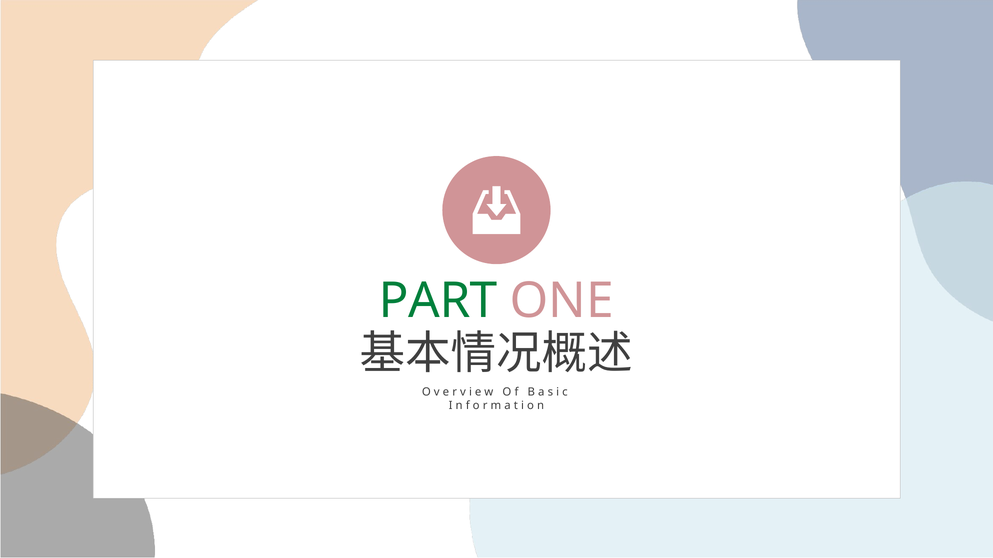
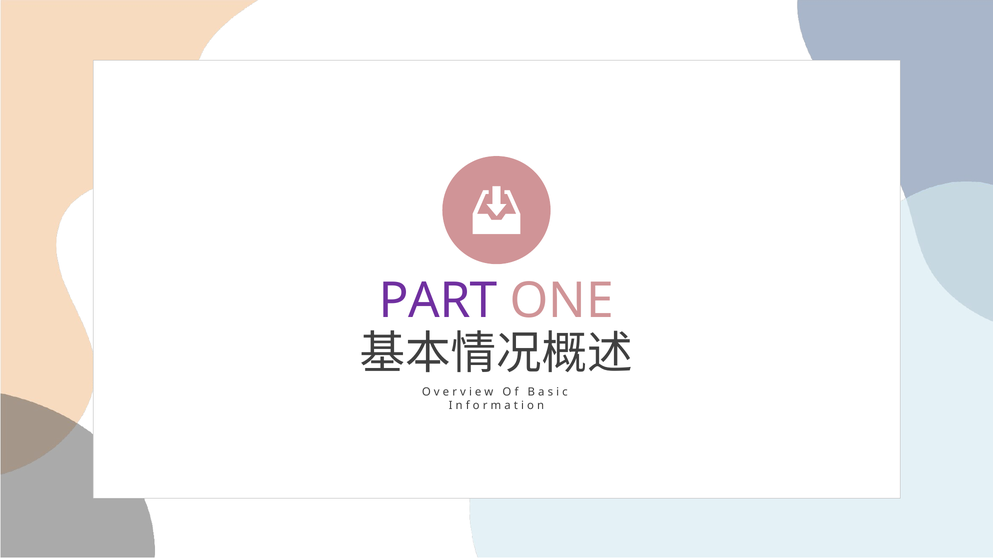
PART colour: green -> purple
